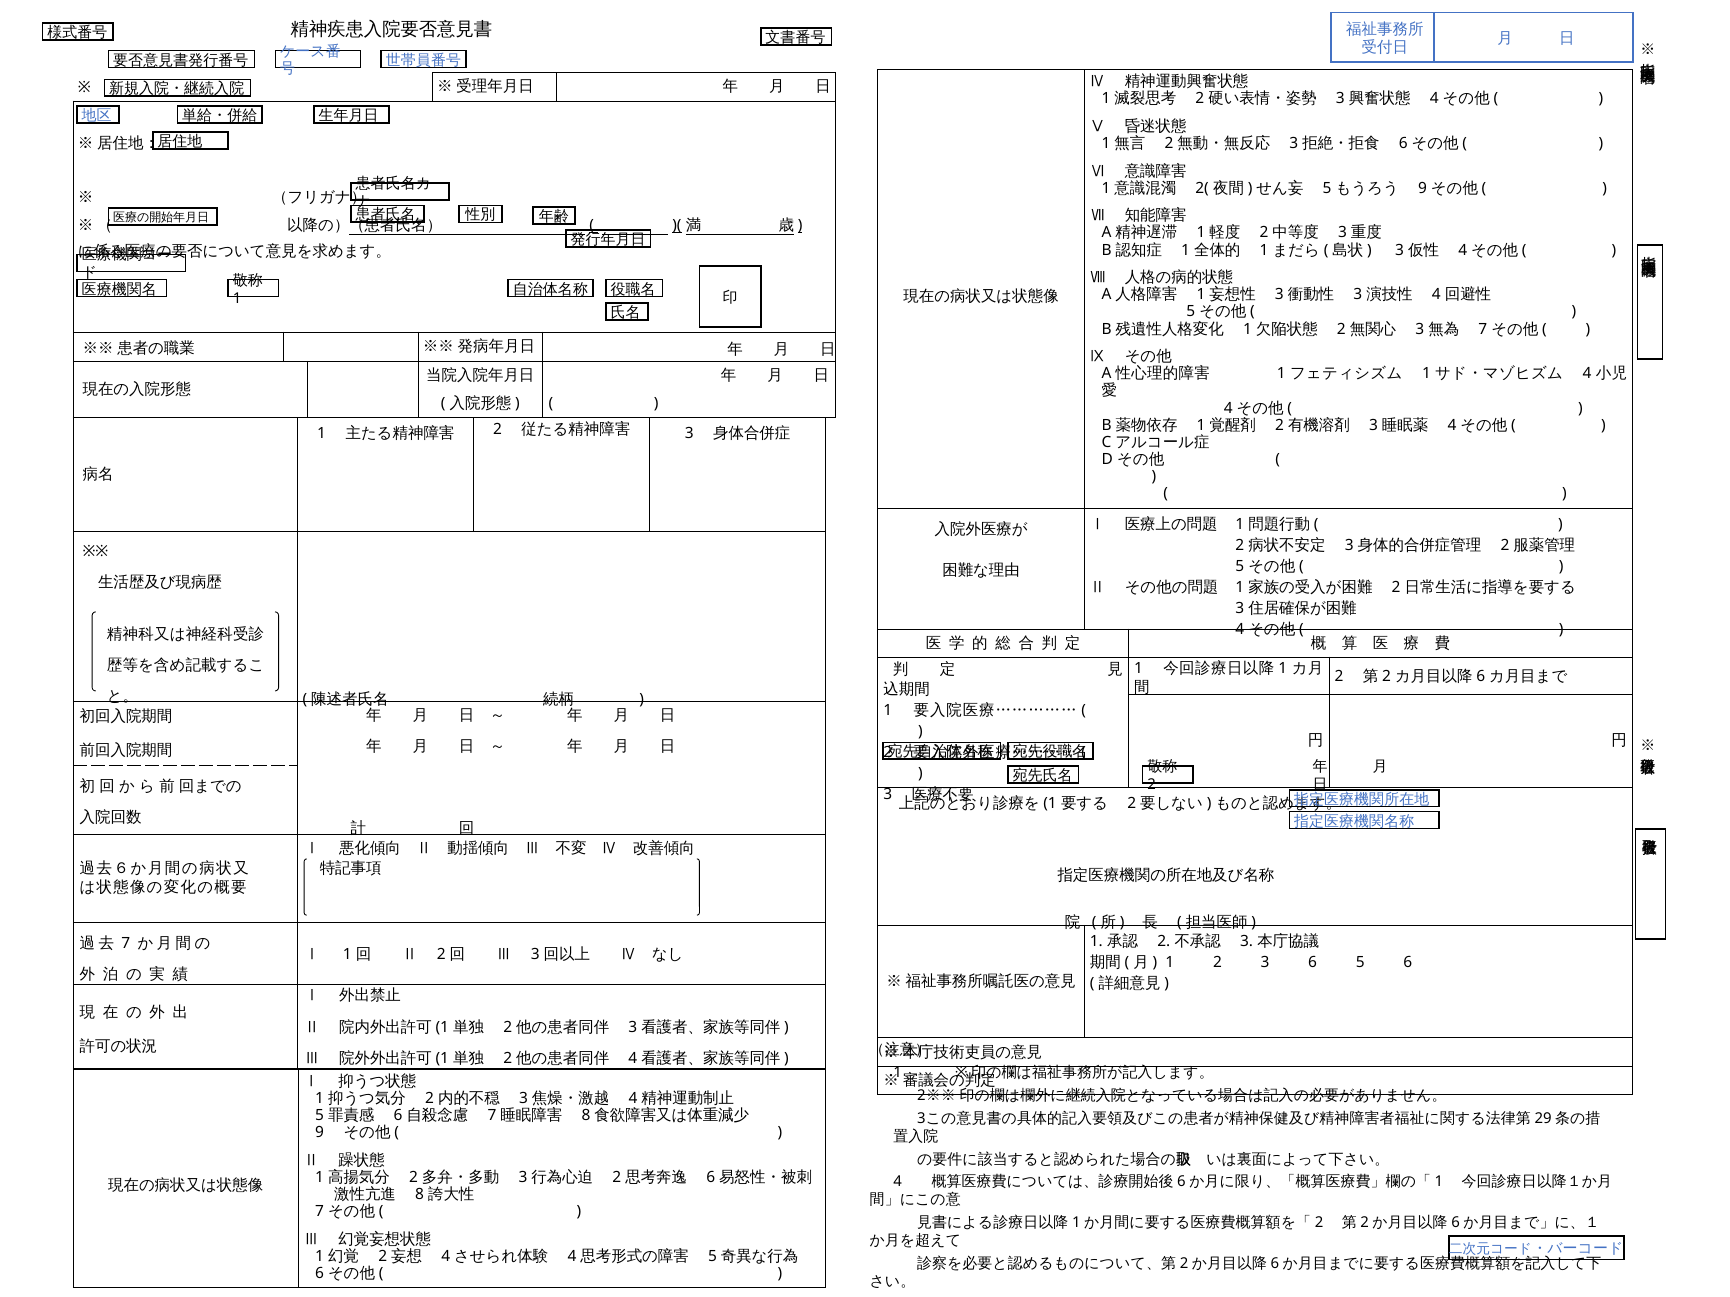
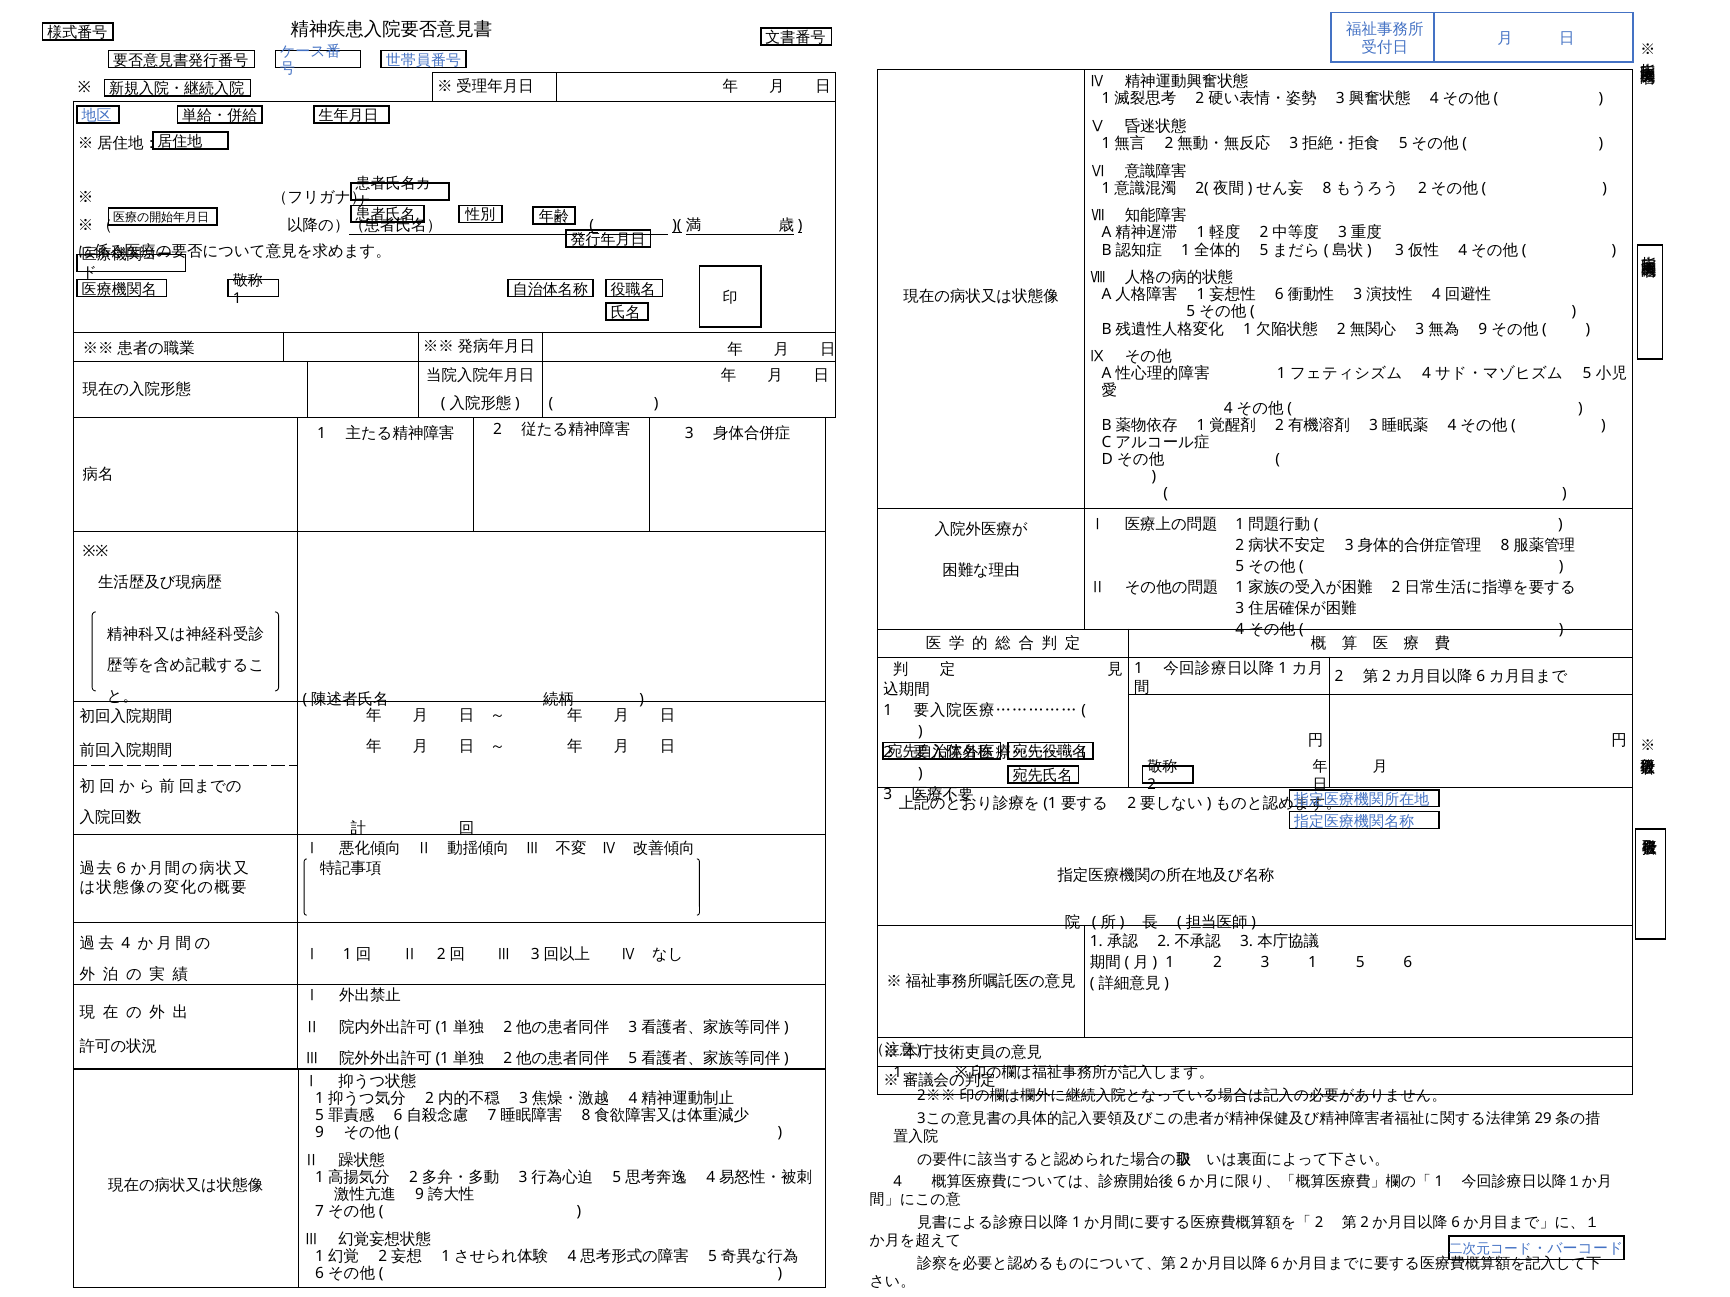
6 at (1403, 144): 6 -> 5
5 at (1327, 188): 5 -> 8
9 at (1423, 188): 9 -> 2
1 at (1264, 250): 1 -> 5
3 at (1279, 295): 3 -> 6
7 at (1483, 329): 7 -> 9
1 at (1427, 374): 1 -> 4
4 at (1587, 374): 4 -> 5
2 at (1505, 545): 2 -> 8
7 at (126, 944): 7 -> 4
3 6: 6 -> 1
4 at (633, 1059): 4 -> 5
2 at (617, 1178): 2 -> 5
6 at (711, 1178): 6 -> 4
8 at (420, 1195): 8 -> 9
4 at (446, 1257): 4 -> 1
